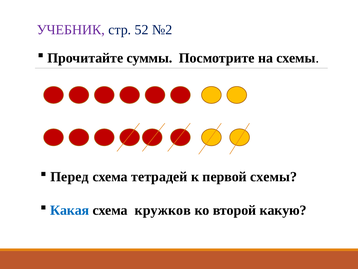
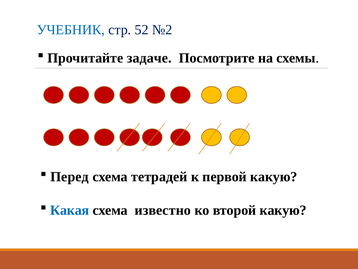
УЧЕБНИК colour: purple -> blue
суммы: суммы -> задаче
первой схемы: схемы -> какую
кружков: кружков -> известно
